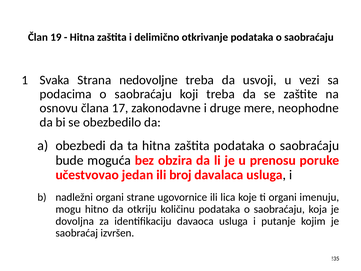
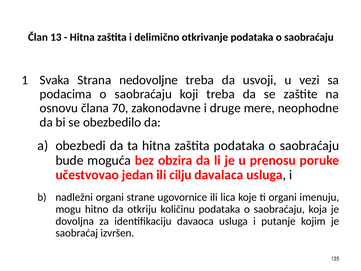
19: 19 -> 13
17: 17 -> 70
broj: broj -> cilju
